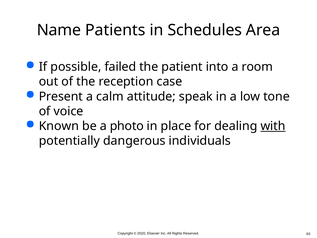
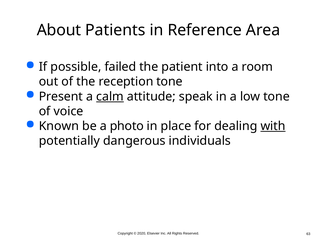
Name: Name -> About
Schedules: Schedules -> Reference
reception case: case -> tone
calm underline: none -> present
